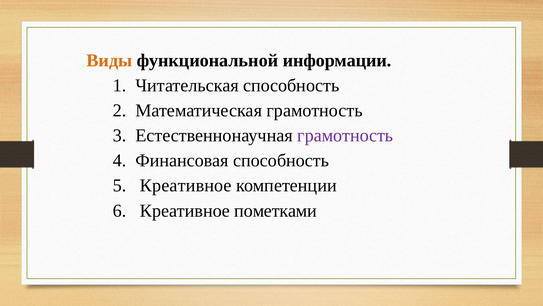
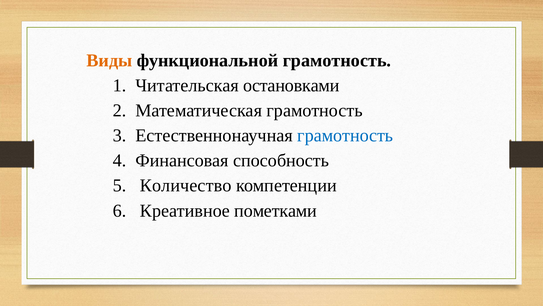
функциональной информации: информации -> грамотность
Читательская способность: способность -> остановками
грамотность at (345, 135) colour: purple -> blue
5 Креативное: Креативное -> Количество
